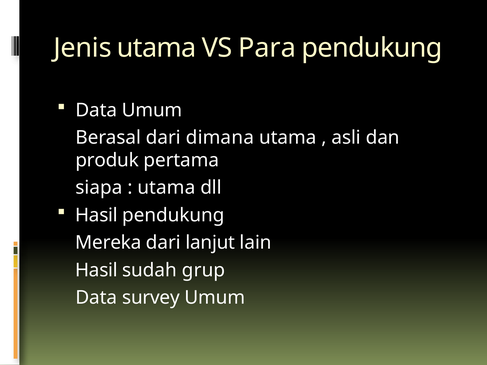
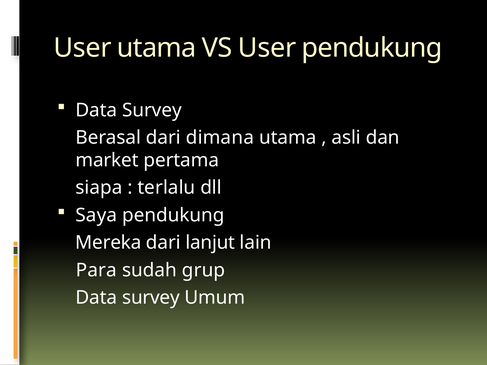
Jenis at (83, 48): Jenis -> User
VS Para: Para -> User
Umum at (152, 110): Umum -> Survey
produk: produk -> market
utama at (166, 188): utama -> terlalu
Hasil at (96, 215): Hasil -> Saya
Hasil at (96, 270): Hasil -> Para
